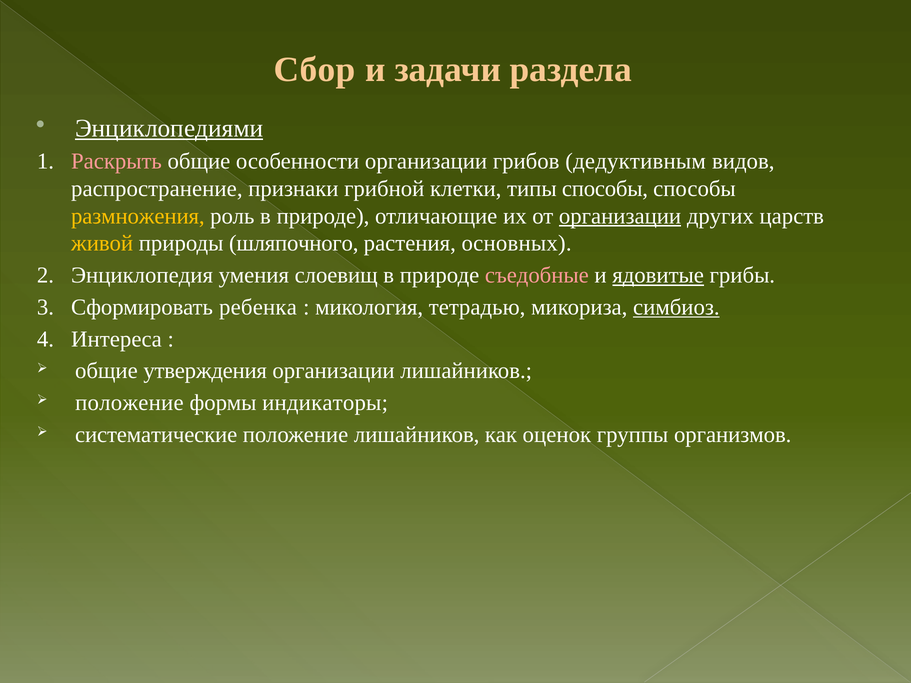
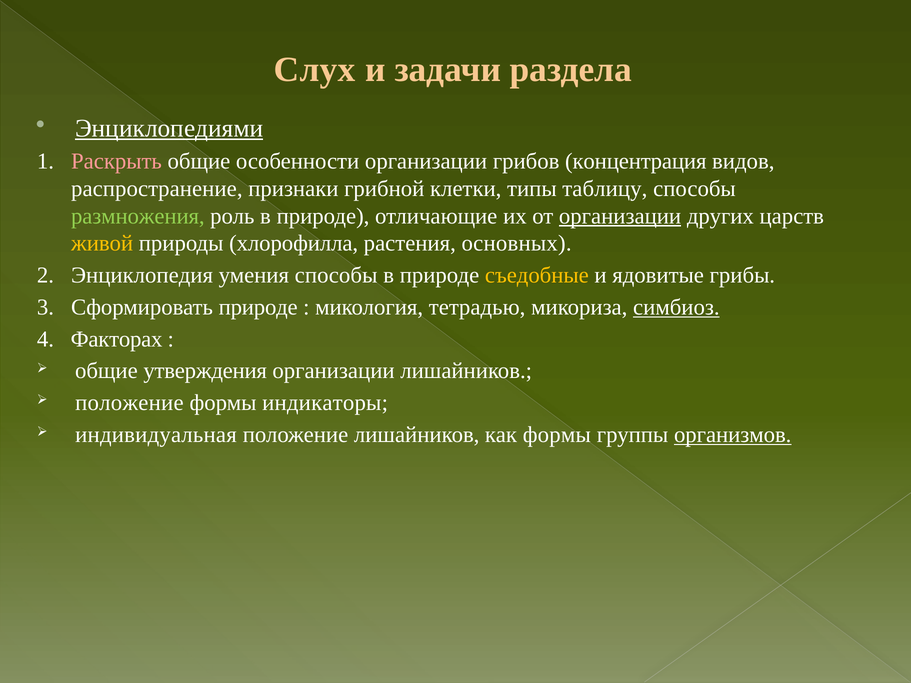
Сбор: Сбор -> Слух
дедуктивным: дедуктивным -> концентрация
типы способы: способы -> таблицу
размножения colour: yellow -> light green
шляпочного: шляпочного -> хлорофилла
умения слоевищ: слоевищ -> способы
съедобные colour: pink -> yellow
ядовитые underline: present -> none
Сформировать ребенка: ребенка -> природе
Интереса: Интереса -> Факторах
систематические: систематические -> индивидуальная
как оценок: оценок -> формы
организмов underline: none -> present
